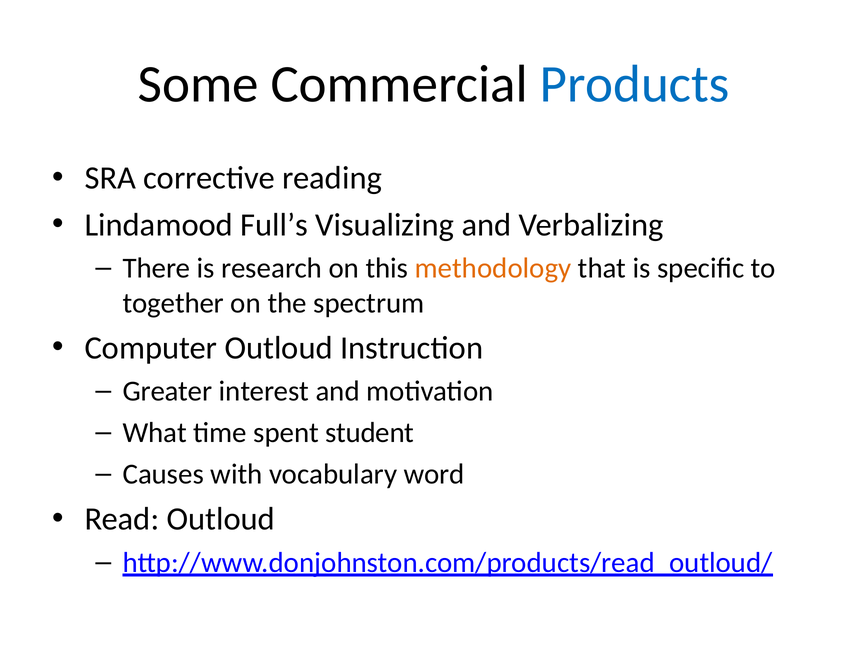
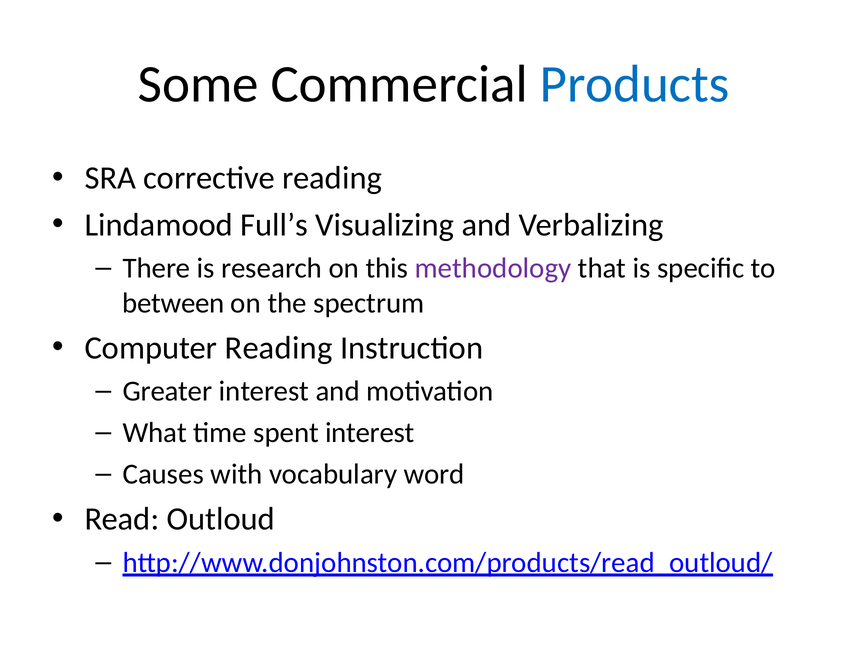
methodology colour: orange -> purple
together: together -> between
Computer Outloud: Outloud -> Reading
spent student: student -> interest
